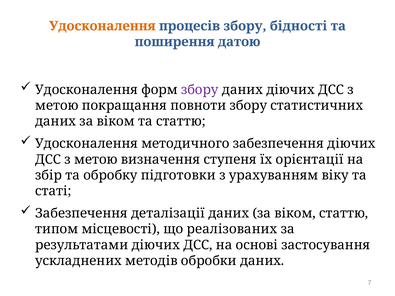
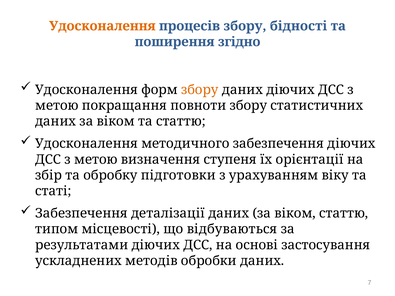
датою: датою -> згідно
збору at (200, 90) colour: purple -> orange
реалізованих: реалізованих -> відбуваються
